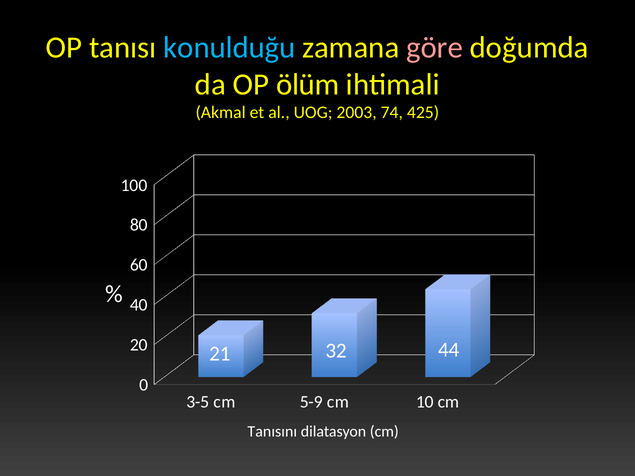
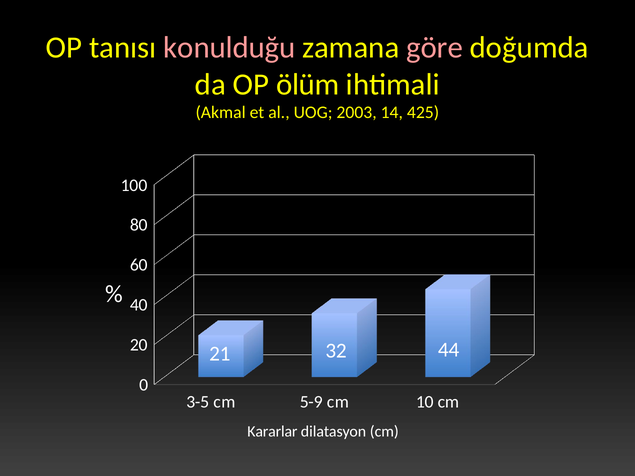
konulduğu colour: light blue -> pink
74: 74 -> 14
Tanısını: Tanısını -> Kararlar
